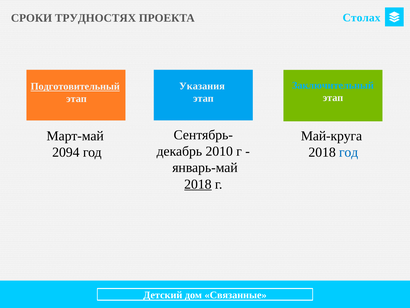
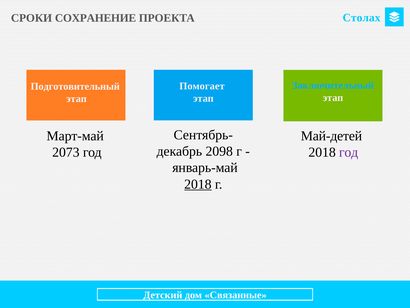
ТРУДНОСТЯХ: ТРУДНОСТЯХ -> СОХРАНЕНИЕ
Указания: Указания -> Помогает
Подготовительный underline: present -> none
Май-круга: Май-круга -> Май-детей
2010: 2010 -> 2098
2094: 2094 -> 2073
год at (349, 152) colour: blue -> purple
